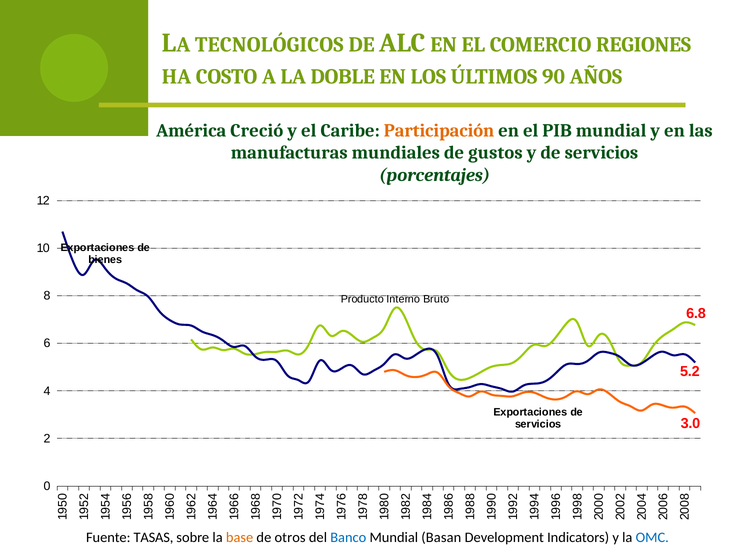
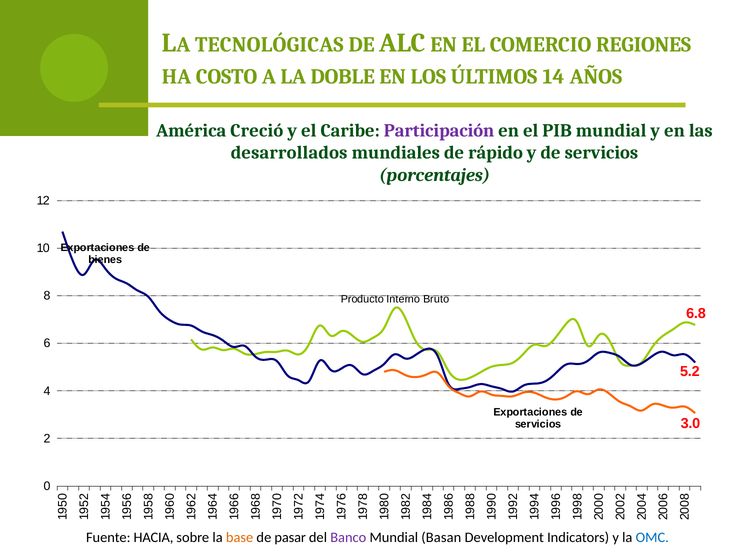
TECNOLÓGICOS: TECNOLÓGICOS -> TECNOLÓGICAS
90: 90 -> 14
Participación colour: orange -> purple
manufacturas: manufacturas -> desarrollados
gustos: gustos -> rápido
TASAS: TASAS -> HACIA
otros: otros -> pasar
Banco colour: blue -> purple
